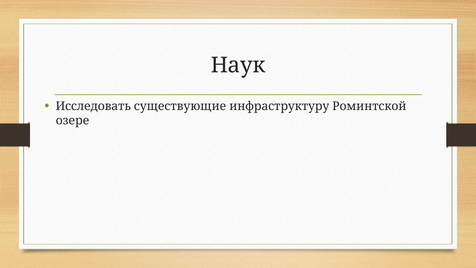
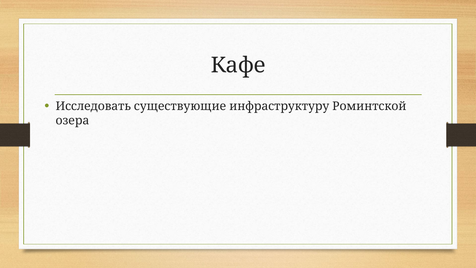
Наук: Наук -> Кафе
озере: озере -> озера
